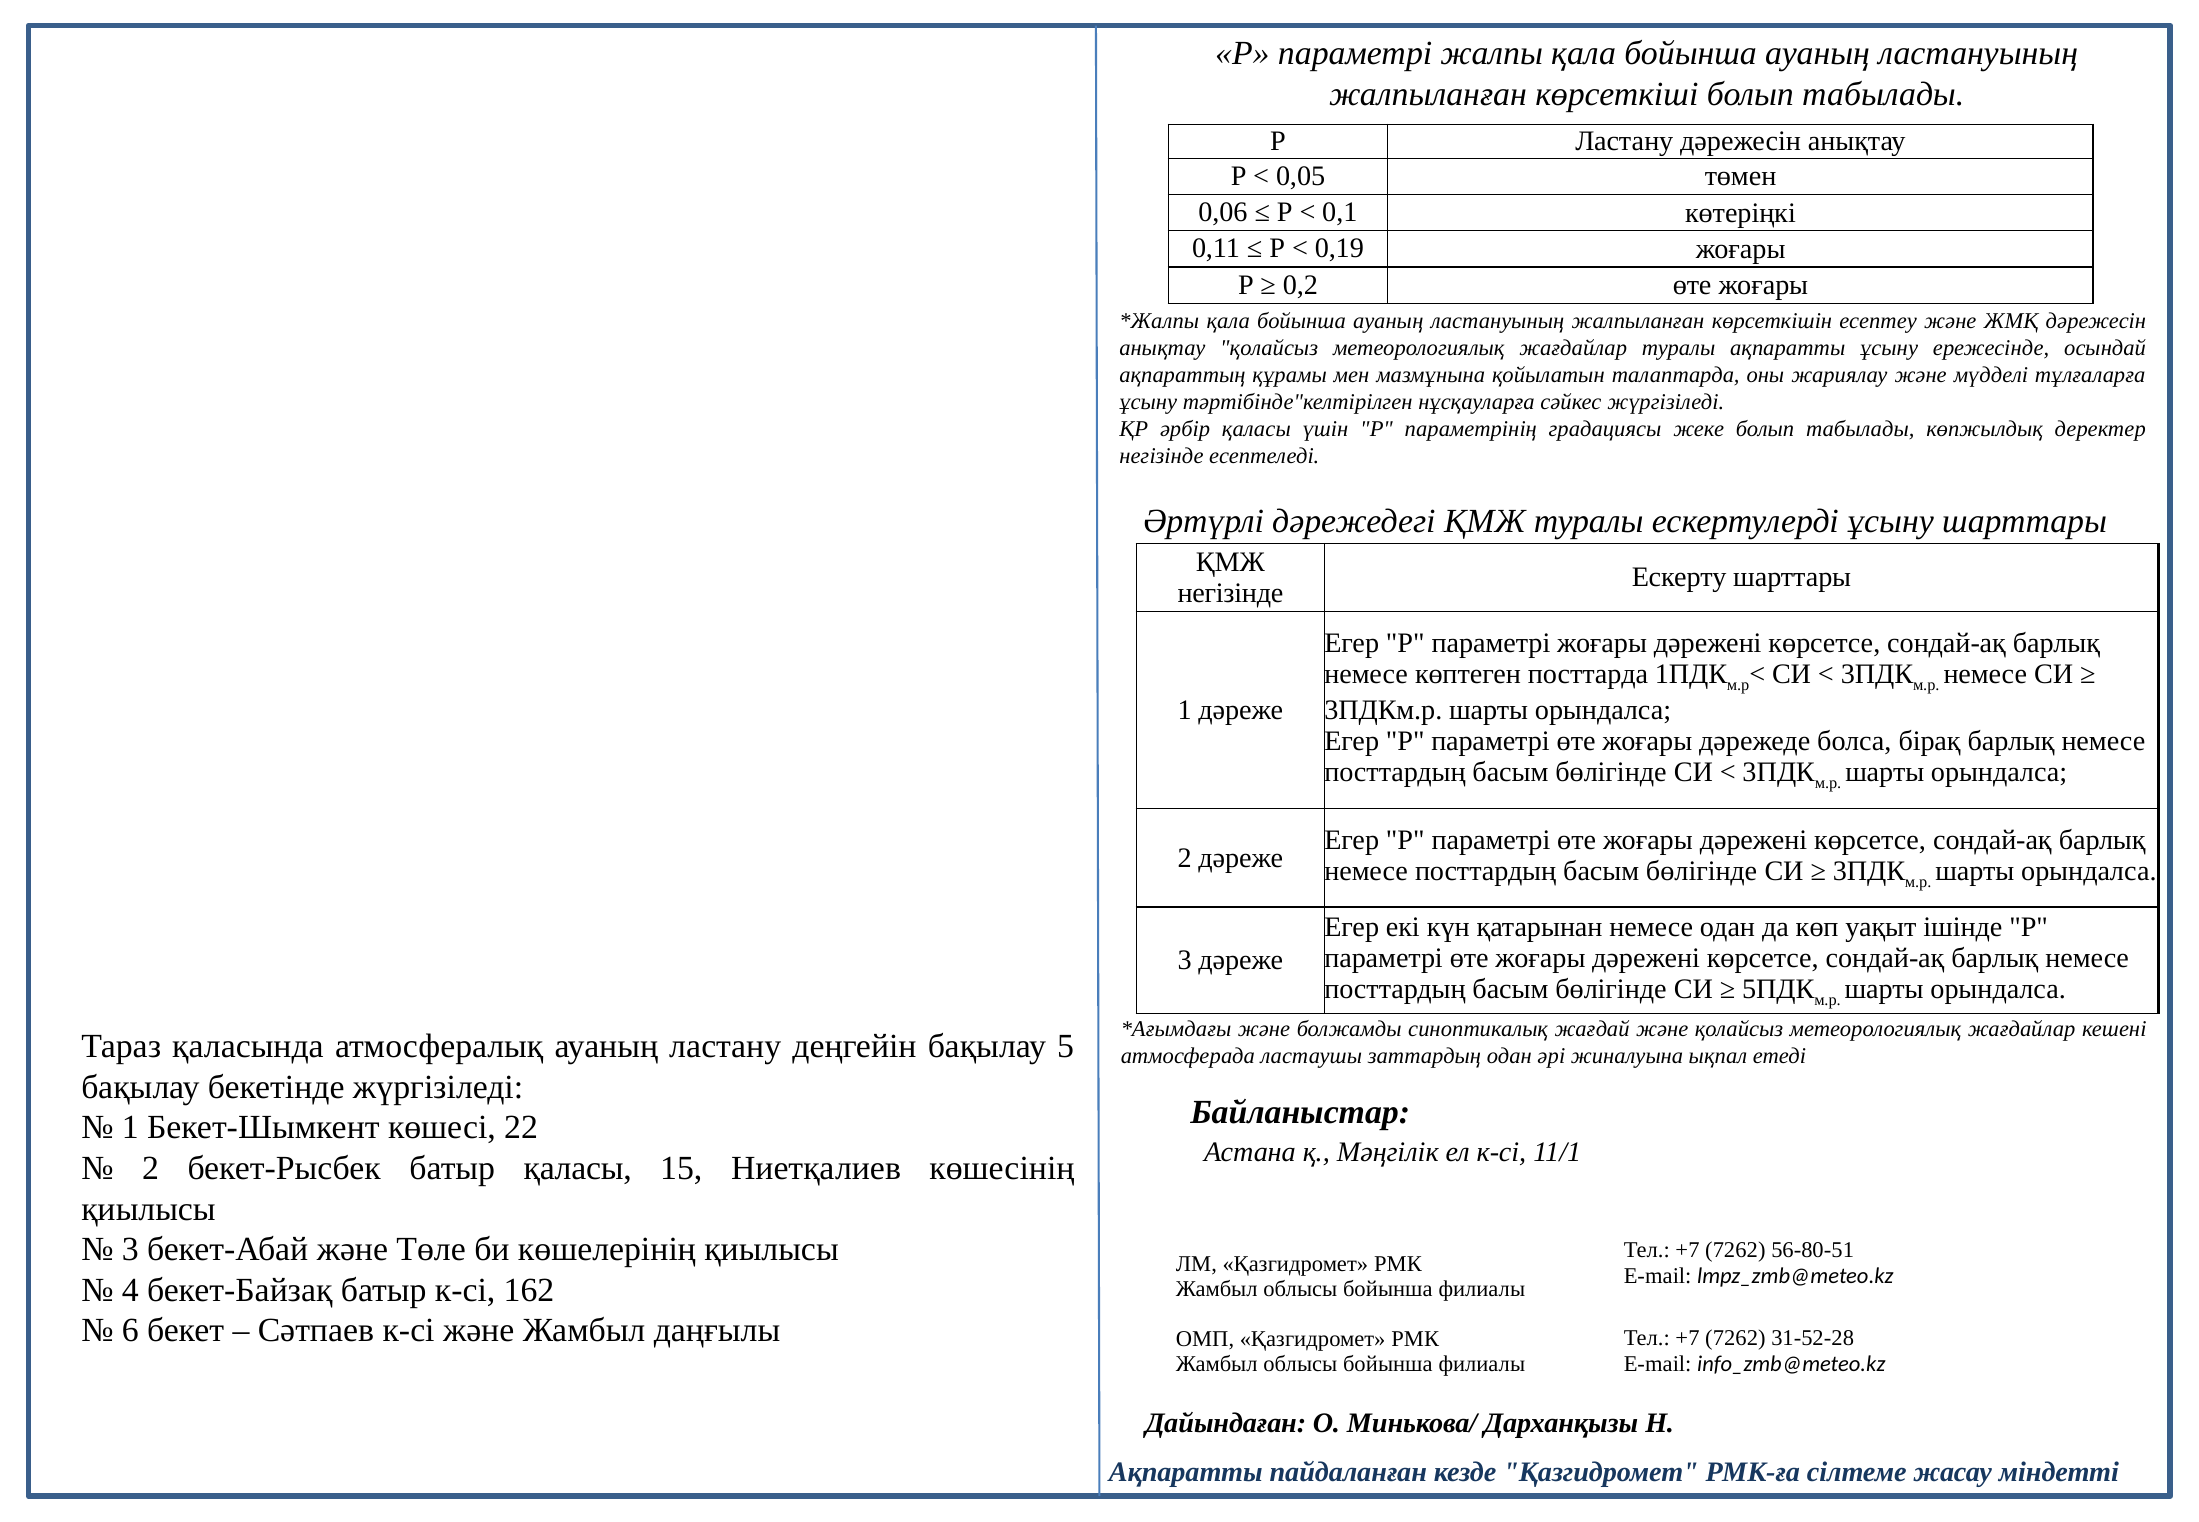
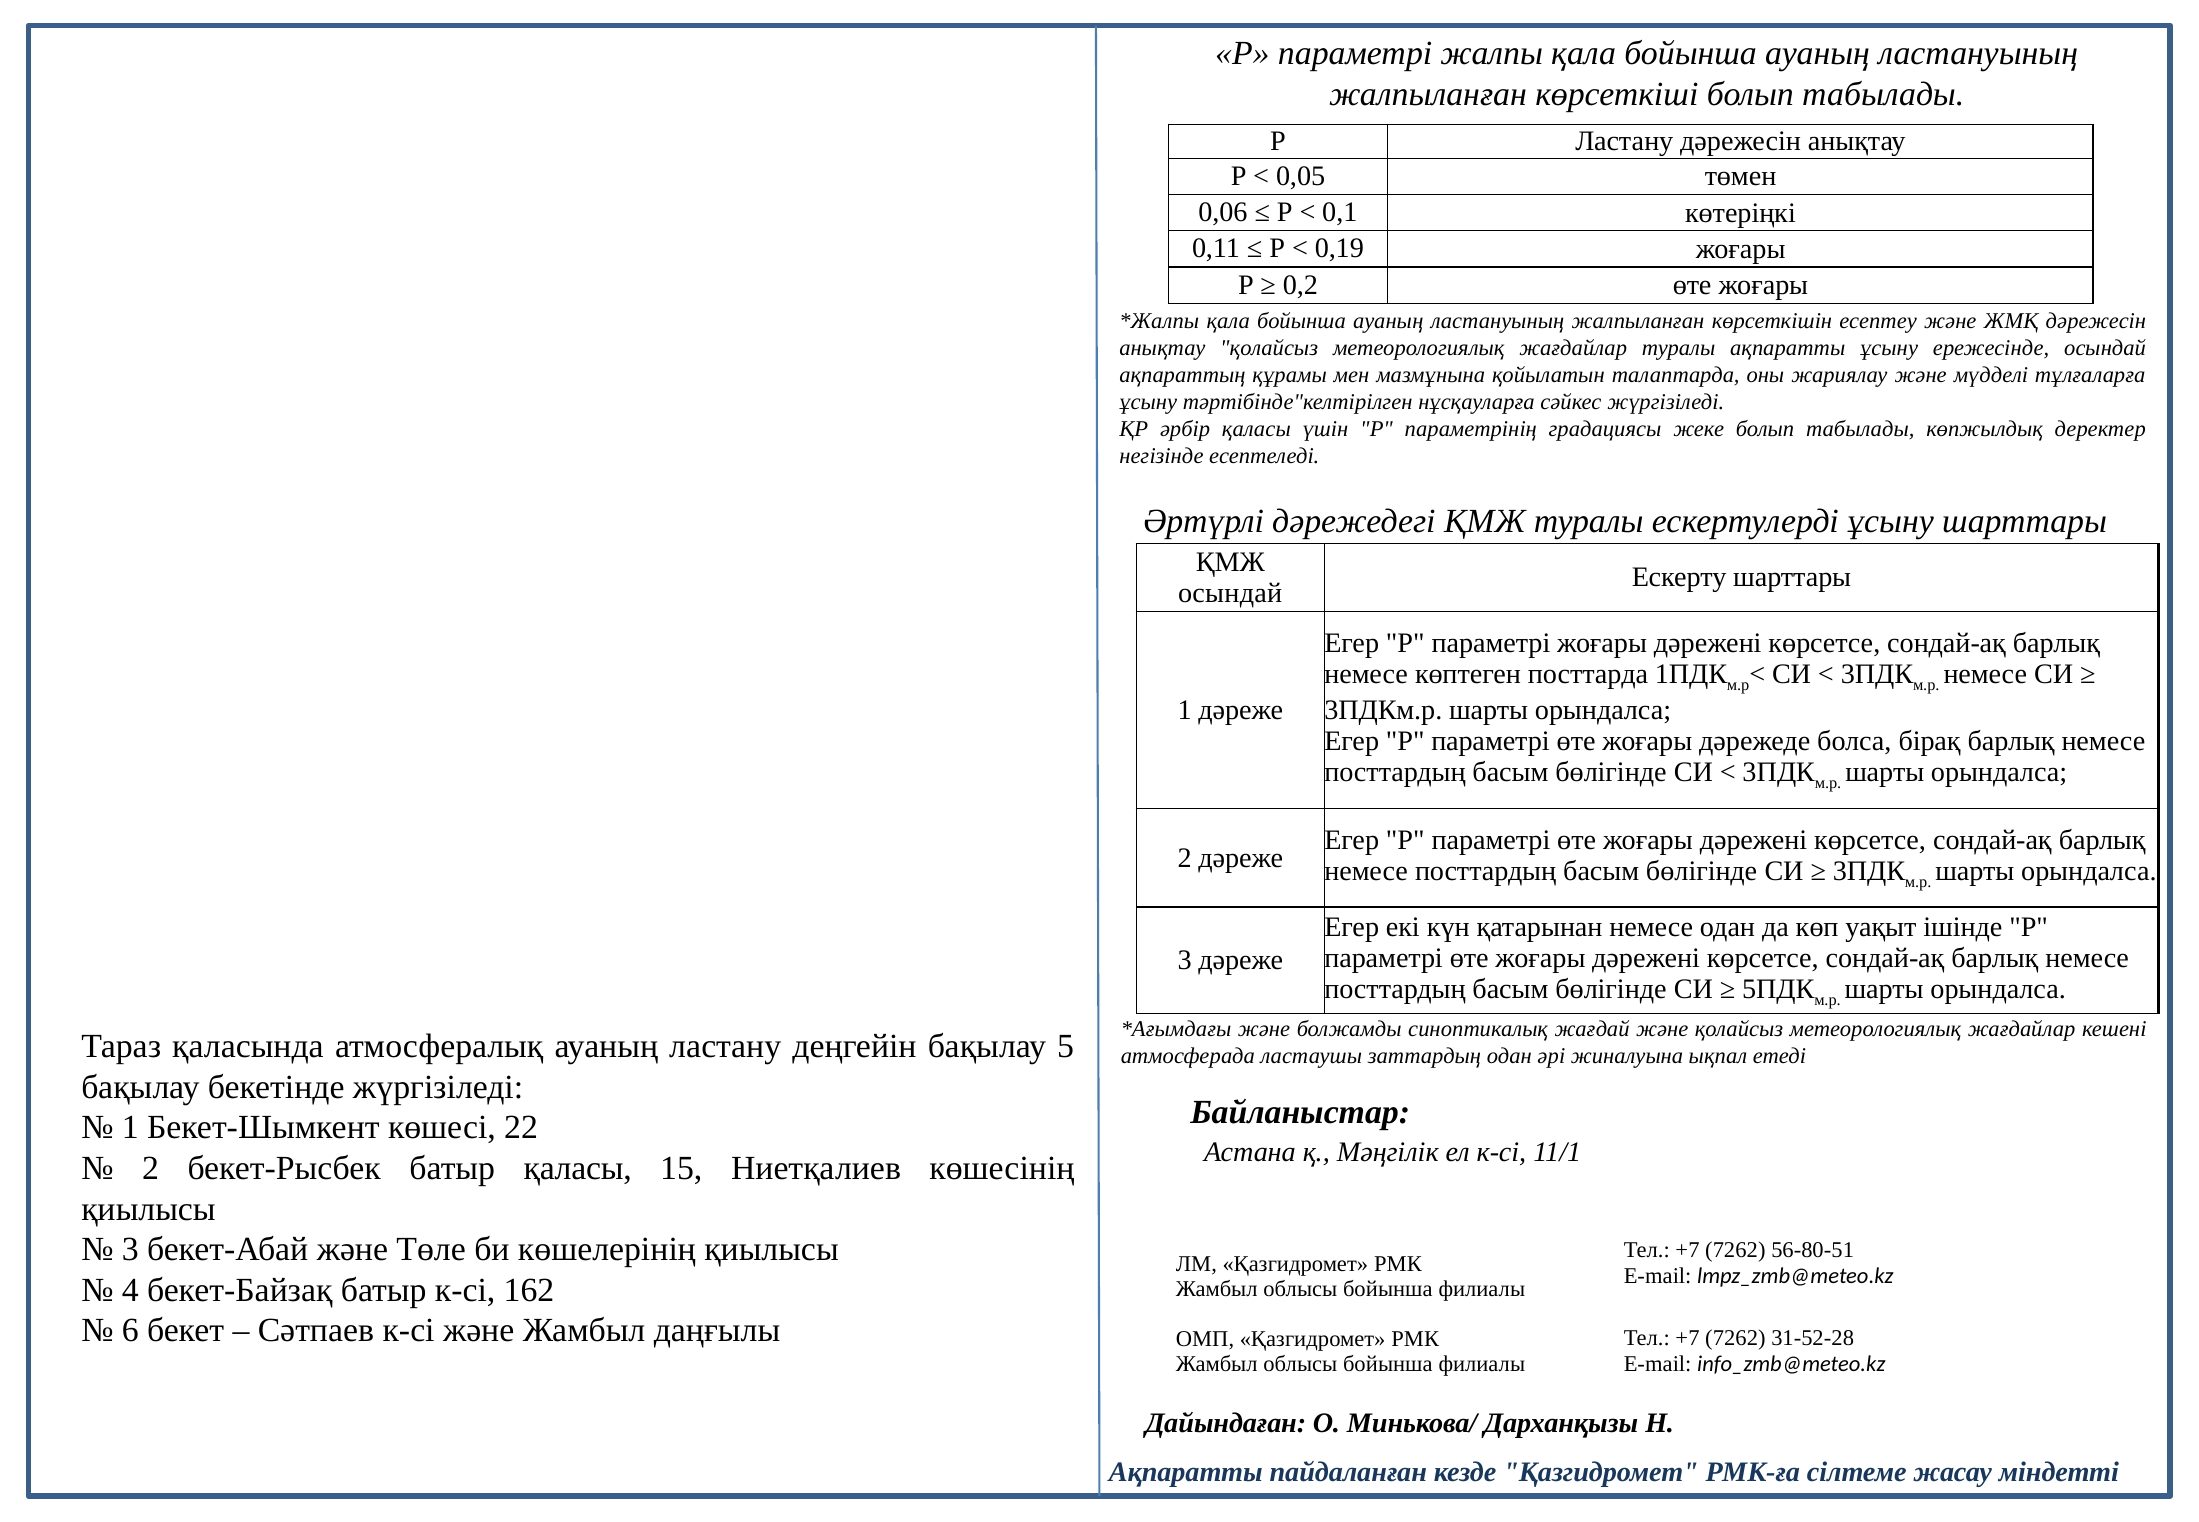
негізінде at (1230, 593): негізінде -> осындай
